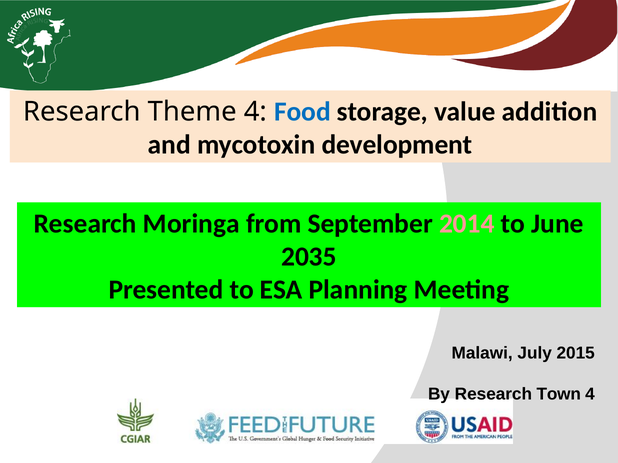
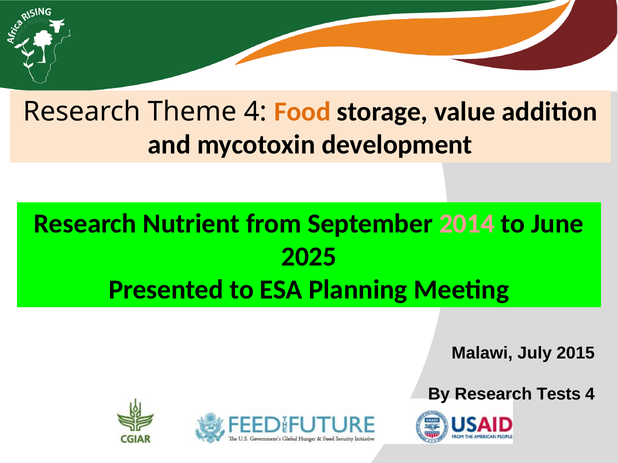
Food colour: blue -> orange
Moringa: Moringa -> Nutrient
2035: 2035 -> 2025
Town: Town -> Tests
